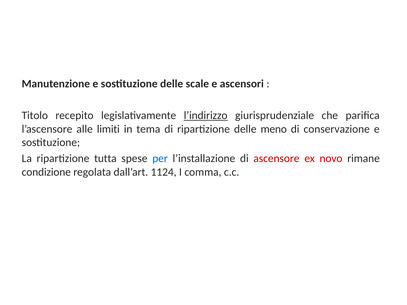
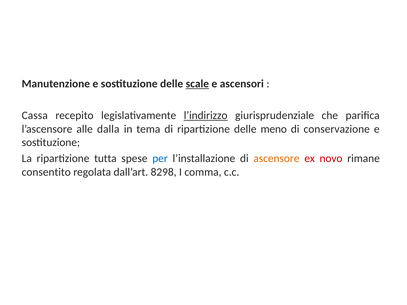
scale underline: none -> present
Titolo: Titolo -> Cassa
limiti: limiti -> dalla
ascensore colour: red -> orange
condizione: condizione -> consentito
1124: 1124 -> 8298
